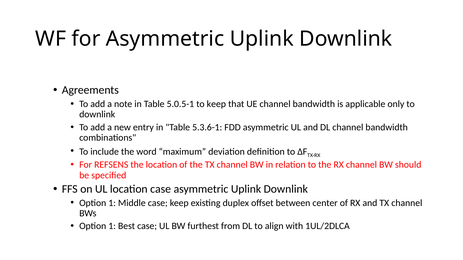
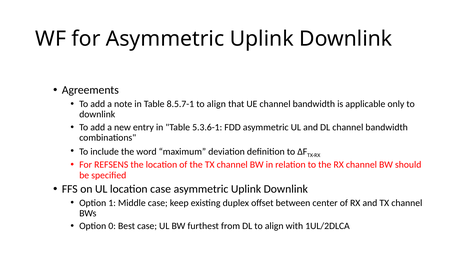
5.0.5-1: 5.0.5-1 -> 8.5.7-1
keep at (216, 104): keep -> align
1 at (112, 226): 1 -> 0
